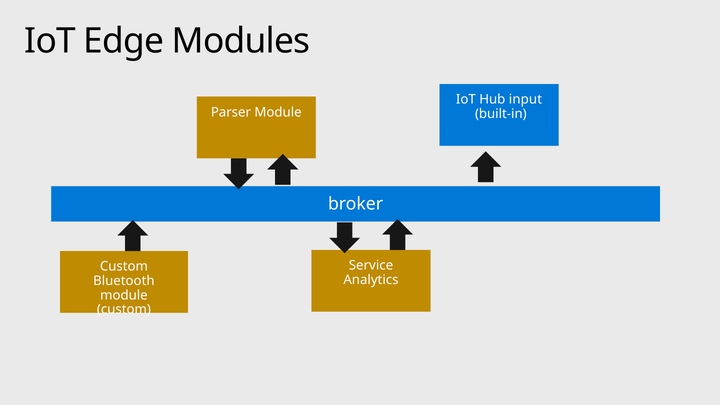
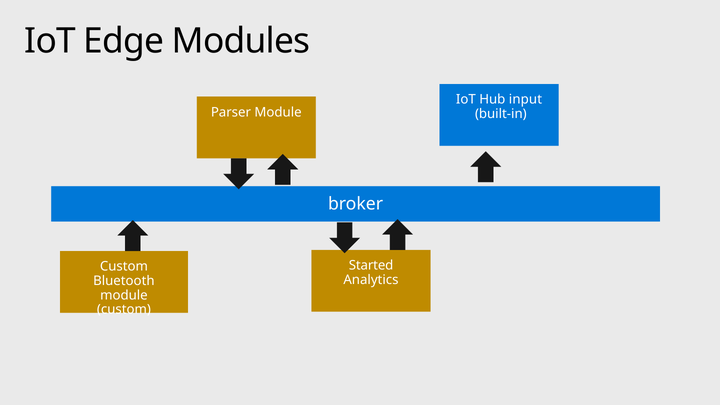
Service: Service -> Started
